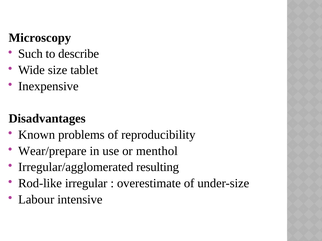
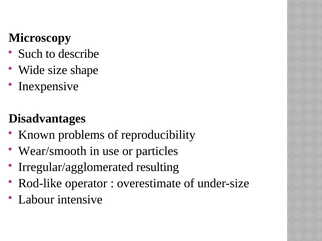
tablet: tablet -> shape
Wear/prepare: Wear/prepare -> Wear/smooth
menthol: menthol -> particles
irregular: irregular -> operator
